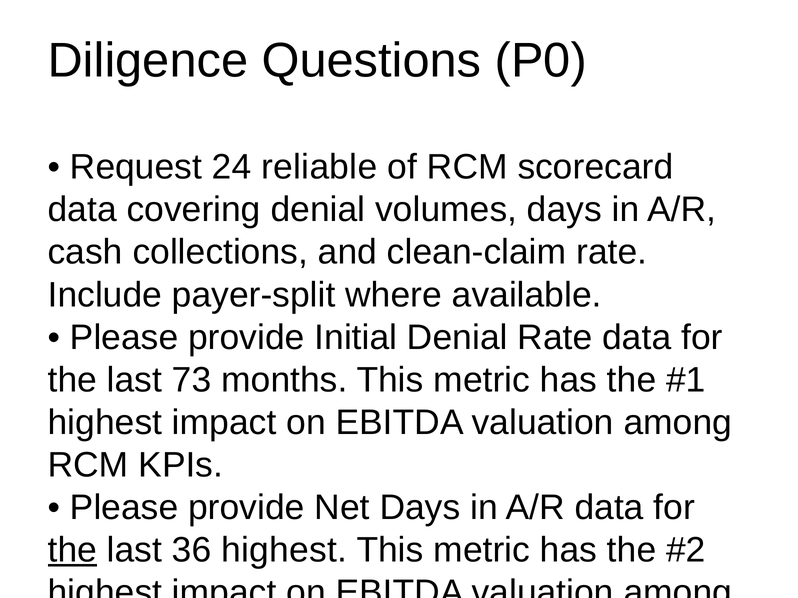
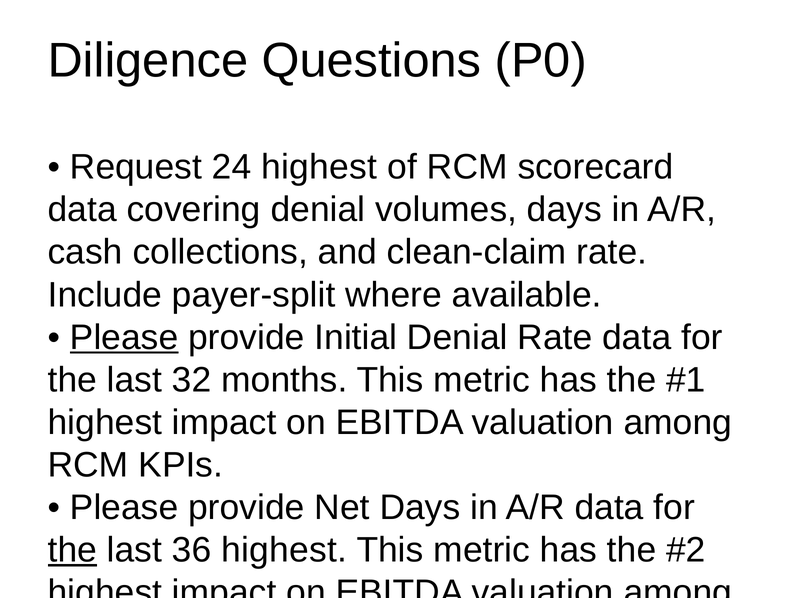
24 reliable: reliable -> highest
Please at (124, 338) underline: none -> present
73: 73 -> 32
